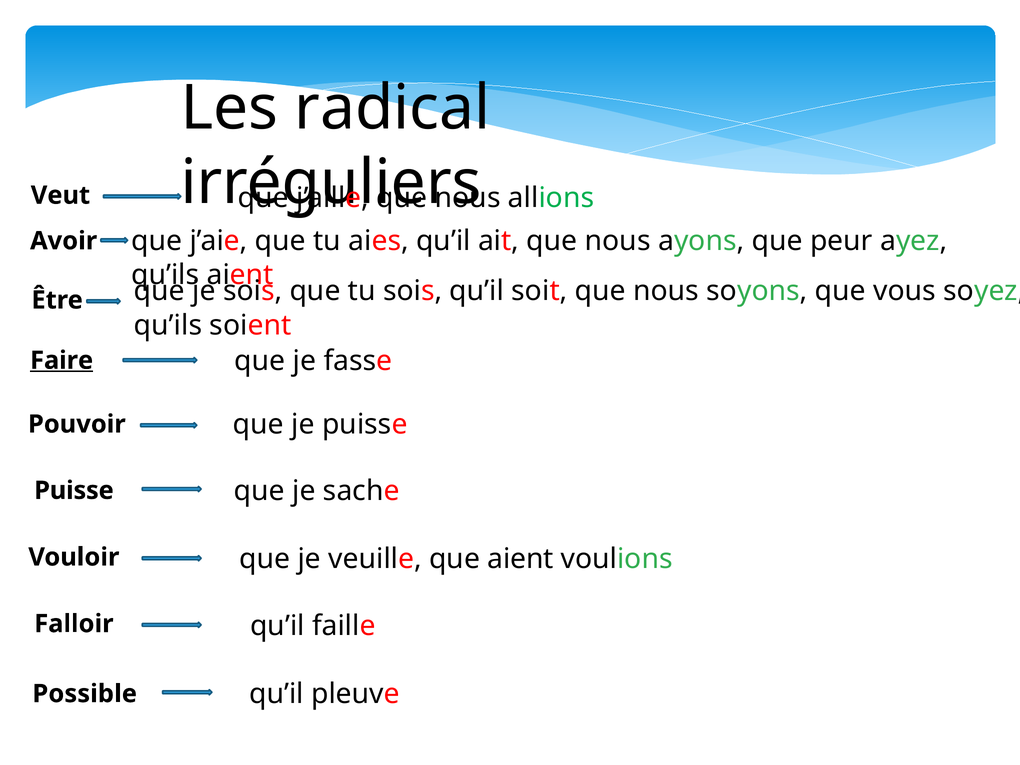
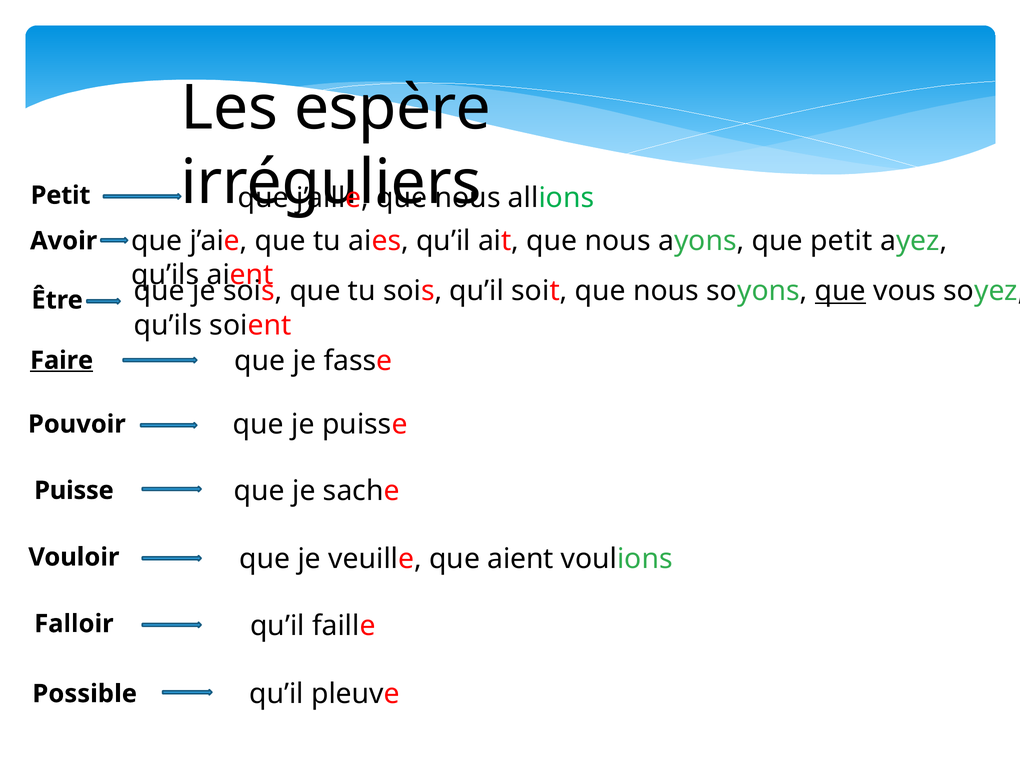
radical: radical -> espère
Veut at (60, 195): Veut -> Petit
que peur: peur -> petit
que at (840, 291) underline: none -> present
